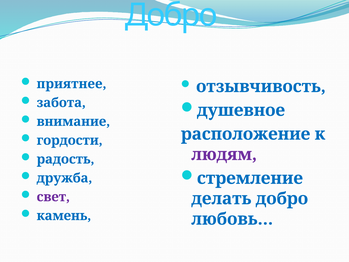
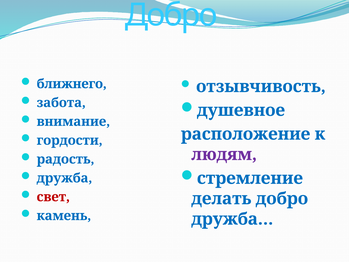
приятнее: приятнее -> ближнего
свет colour: purple -> red
любовь…: любовь… -> дружба…
